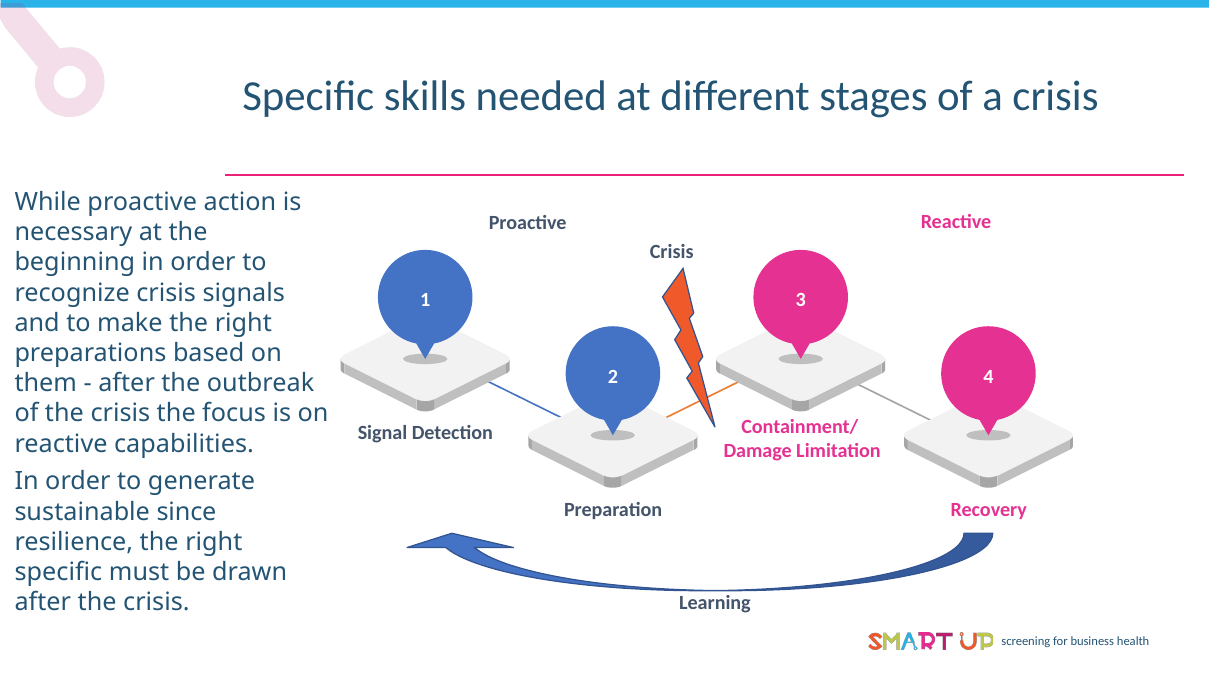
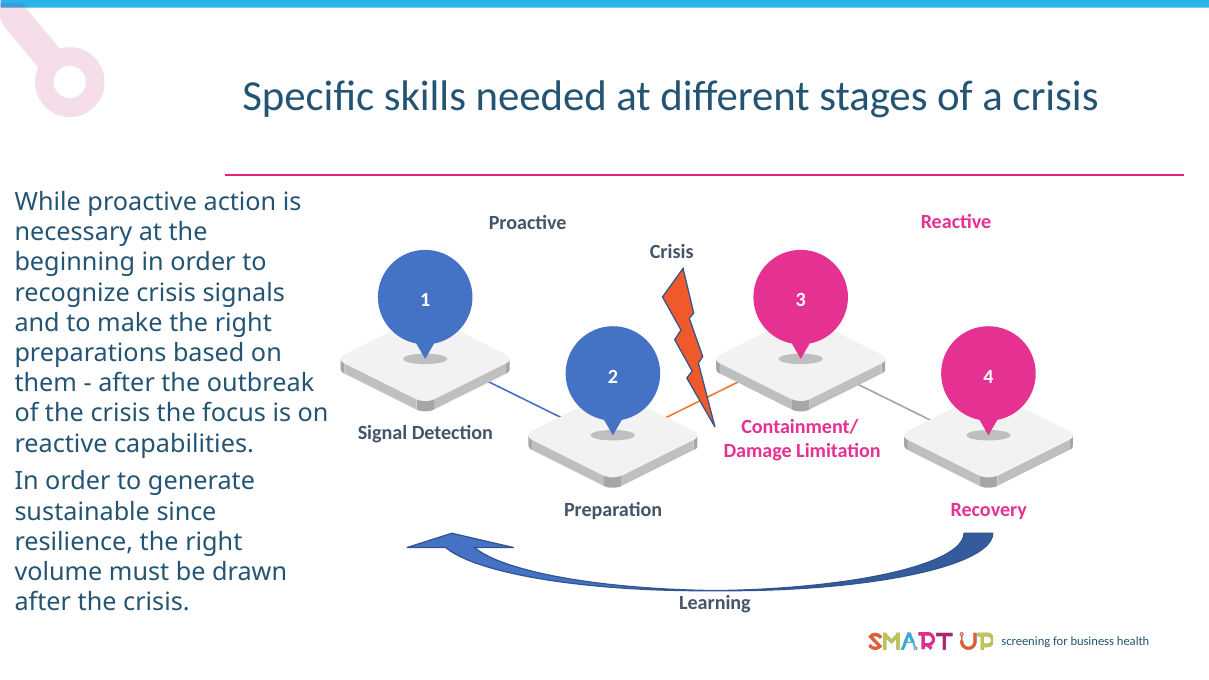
specific at (58, 572): specific -> volume
